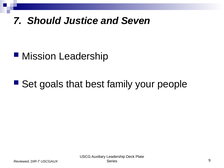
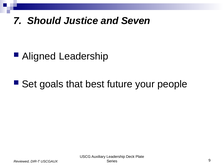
Mission: Mission -> Aligned
family: family -> future
